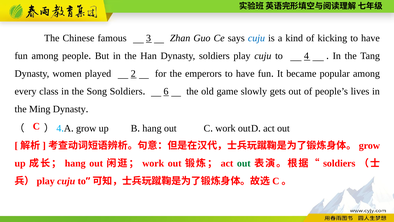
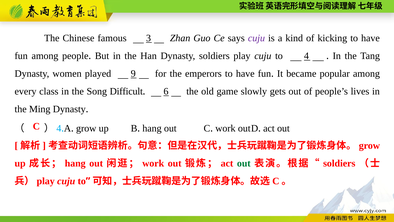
cuju at (256, 38) colour: blue -> purple
2: 2 -> 9
Song Soldiers: Soldiers -> Difficult
